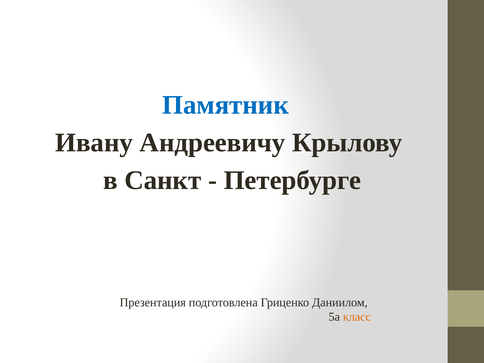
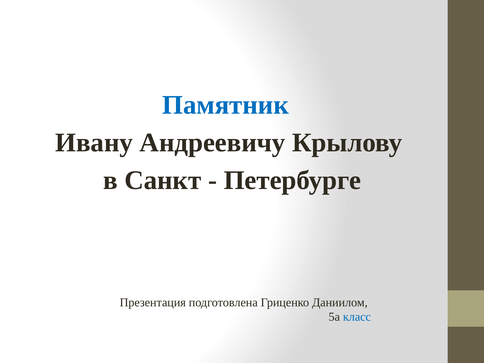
класс colour: orange -> blue
